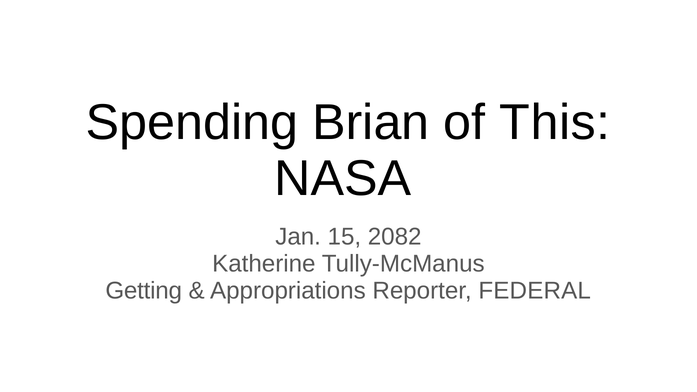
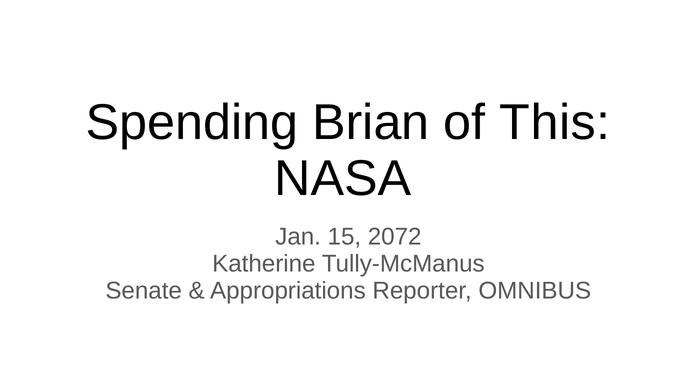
2082: 2082 -> 2072
Getting: Getting -> Senate
FEDERAL: FEDERAL -> OMNIBUS
